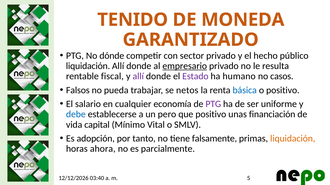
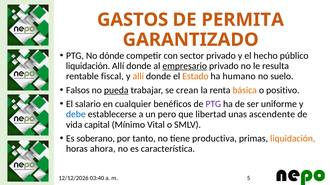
TENIDO: TENIDO -> GASTOS
MONEDA: MONEDA -> PERMITA
allí at (138, 77) colour: purple -> orange
Estado colour: purple -> orange
casos: casos -> suelo
pueda underline: none -> present
netos: netos -> crean
básica colour: blue -> orange
economía: economía -> benéficos
que positivo: positivo -> libertad
financiación: financiación -> ascendente
adopción: adopción -> soberano
falsamente: falsamente -> productiva
parcialmente: parcialmente -> característica
